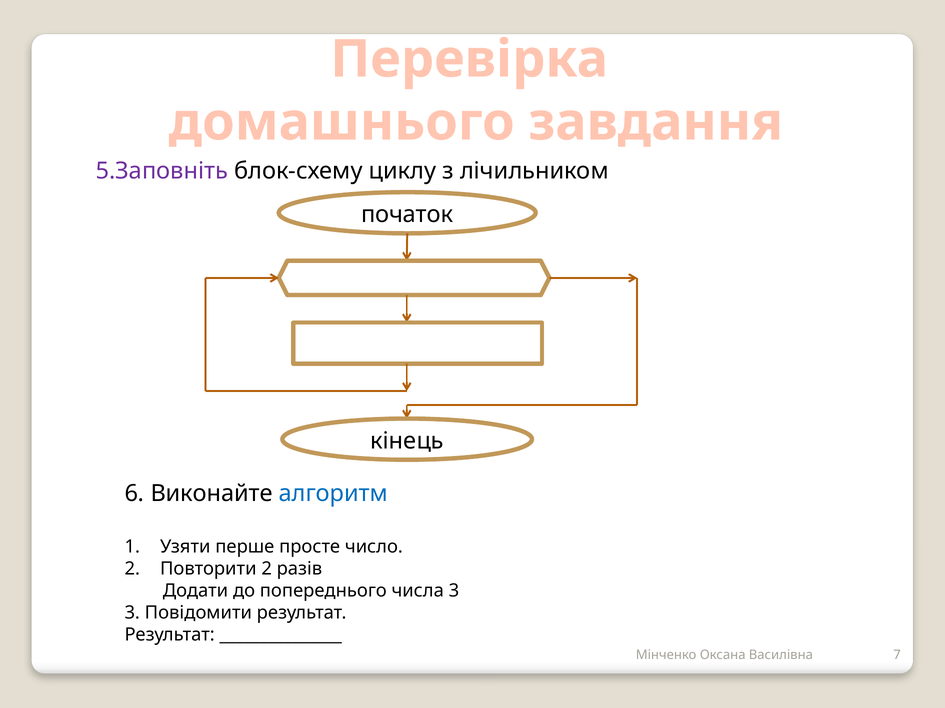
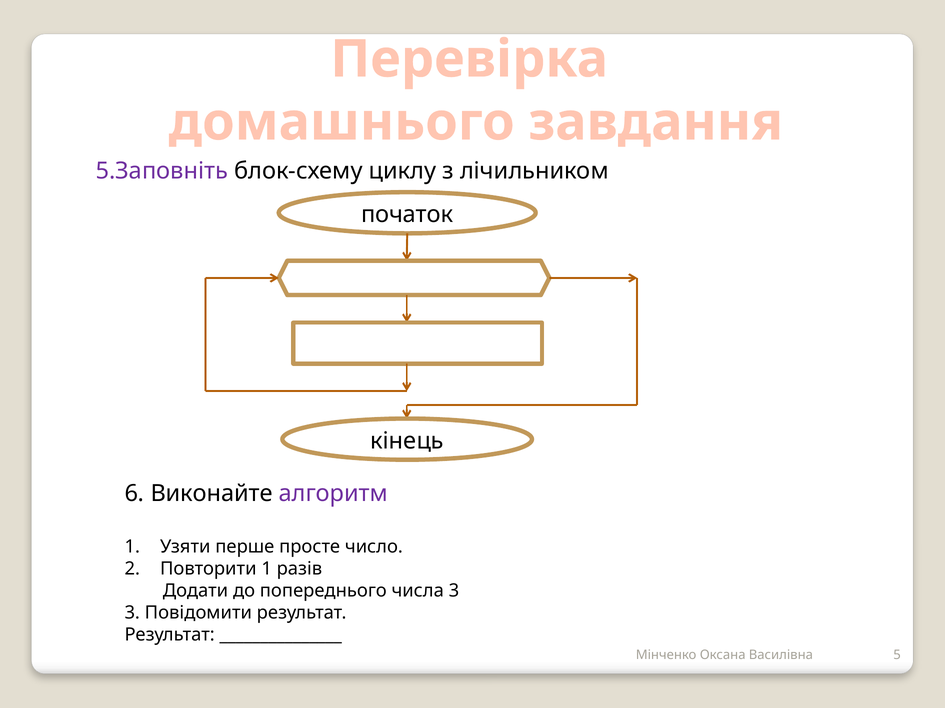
алгоритм colour: blue -> purple
Повторити 2: 2 -> 1
7: 7 -> 5
